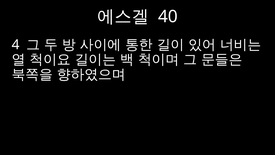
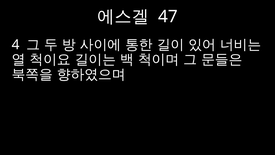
40: 40 -> 47
